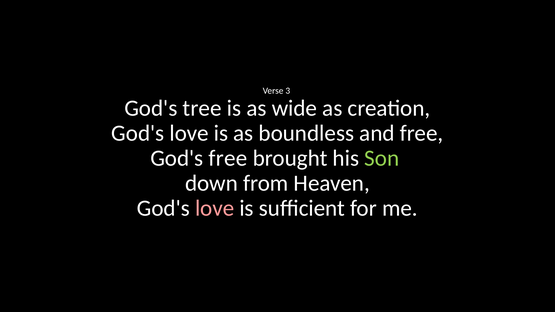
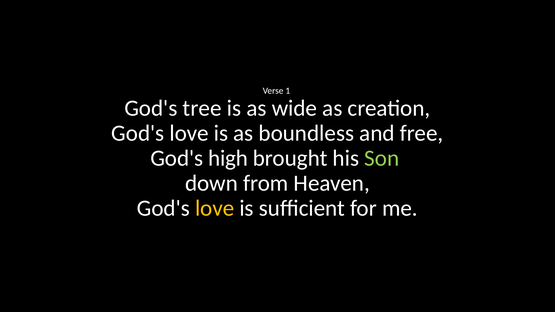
3: 3 -> 1
God's free: free -> high
love at (215, 208) colour: pink -> yellow
